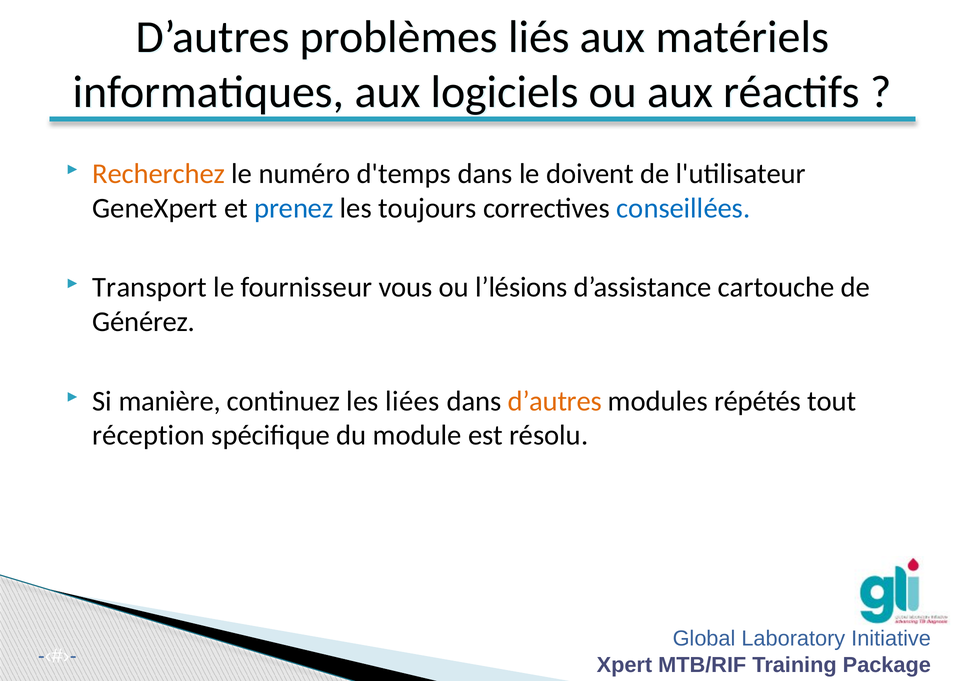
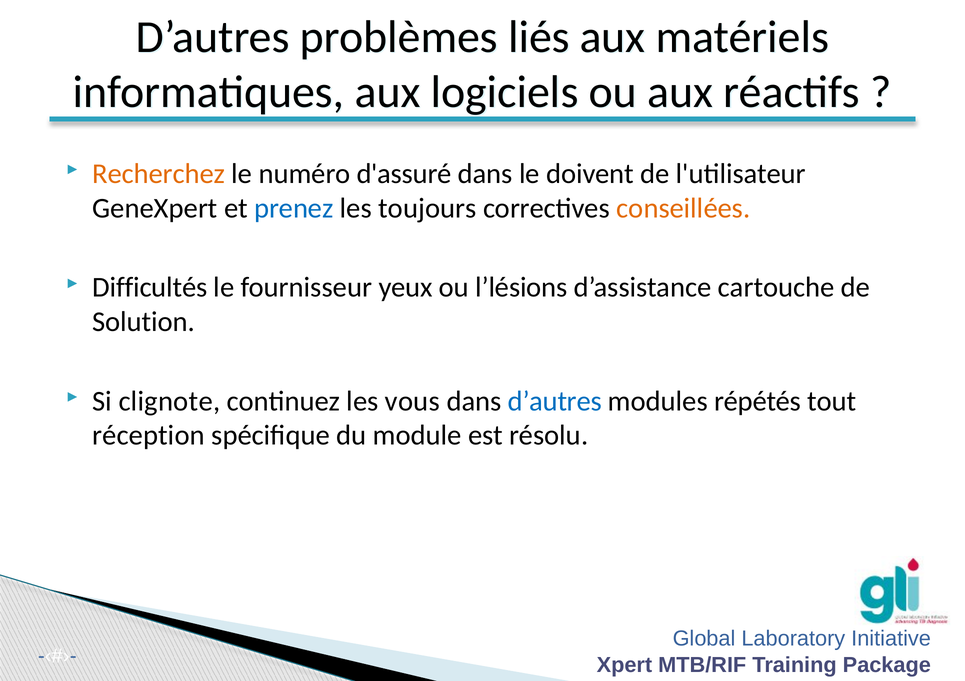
d'temps: d'temps -> d'assuré
conseillées colour: blue -> orange
Transport: Transport -> Difficultés
vous: vous -> yeux
Générez: Générez -> Solution
manière: manière -> clignote
liées: liées -> vous
d’autres at (555, 401) colour: orange -> blue
